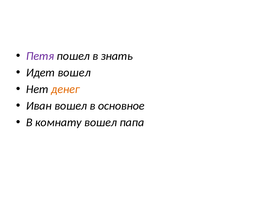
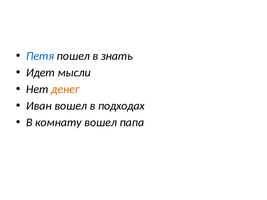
Петя colour: purple -> blue
Идет вошел: вошел -> мысли
основное: основное -> подходах
